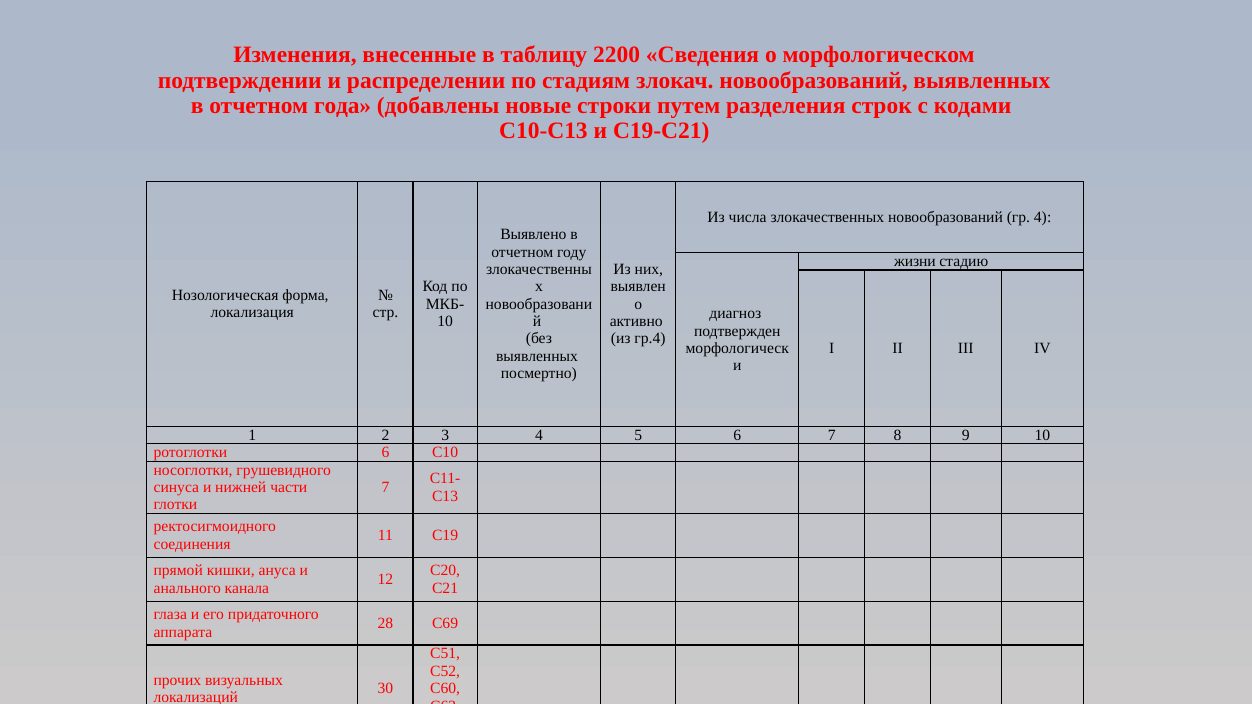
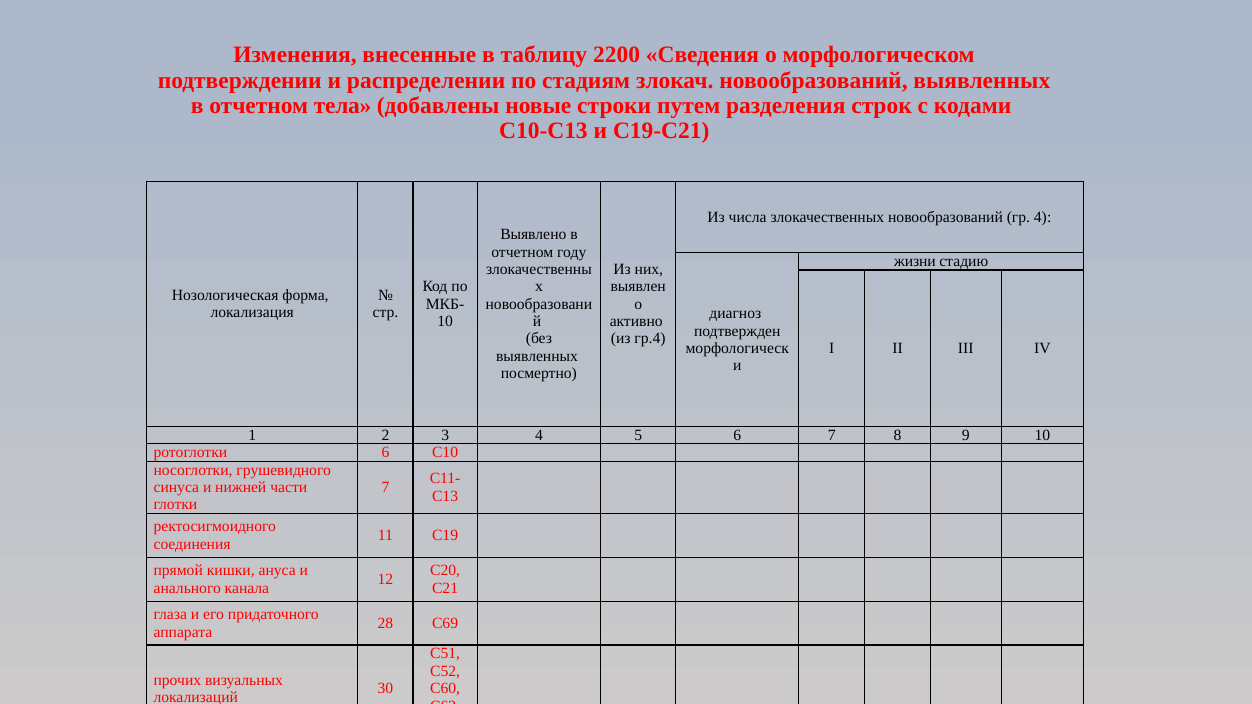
года: года -> тела
